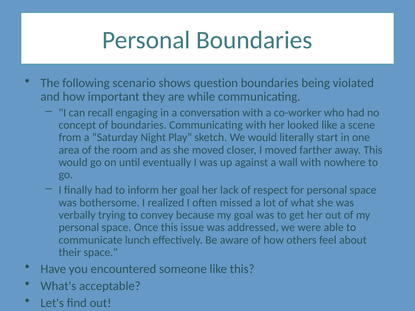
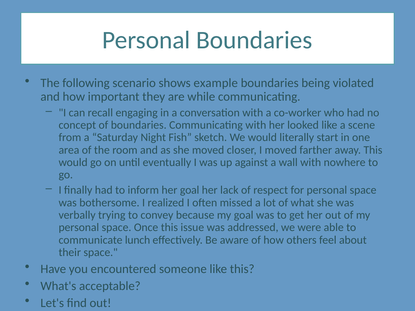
question: question -> example
Play: Play -> Fish
